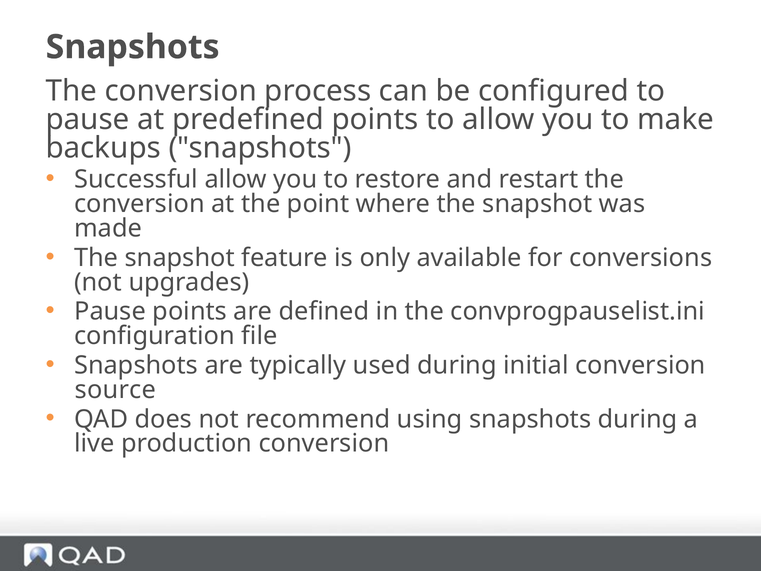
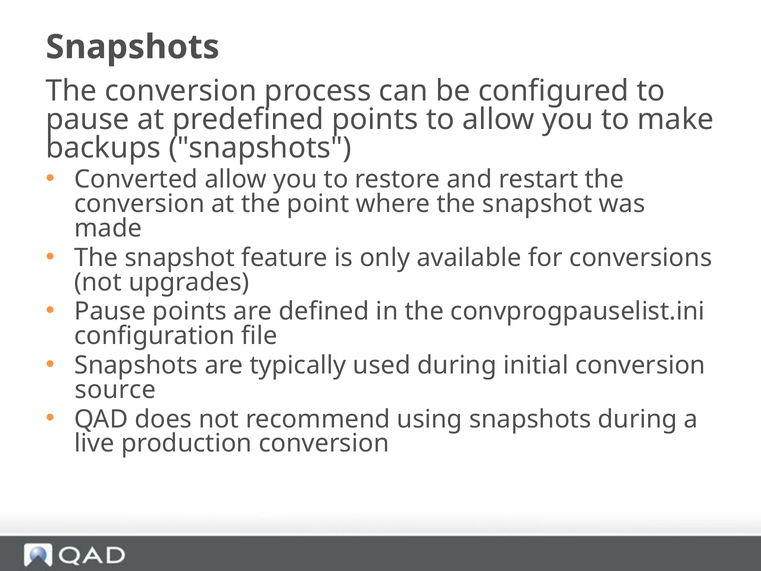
Successful: Successful -> Converted
